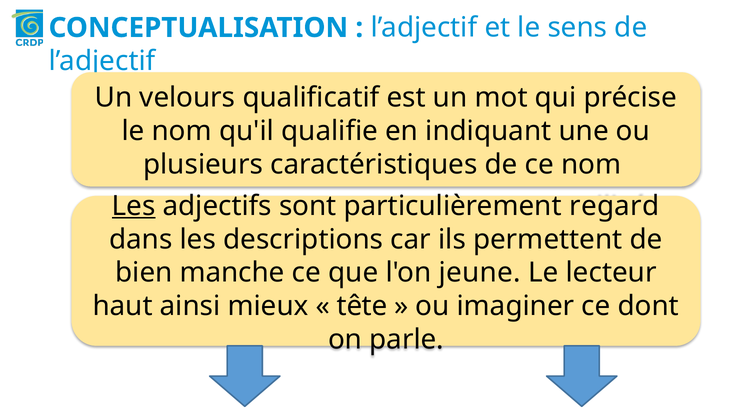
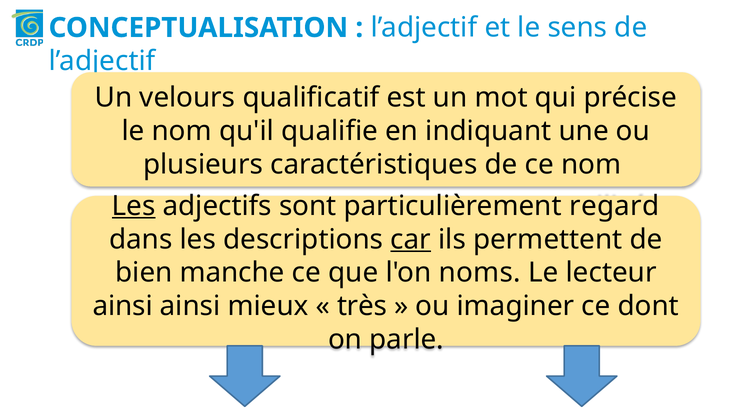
car underline: none -> present
jeune: jeune -> noms
haut at (123, 306): haut -> ainsi
tête: tête -> très
